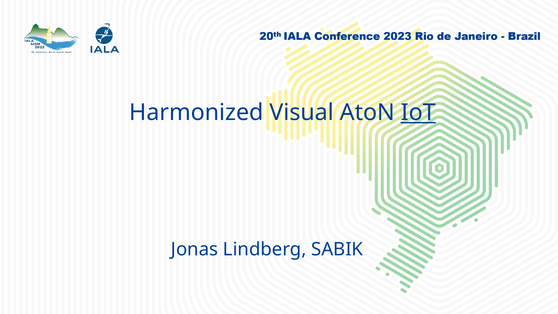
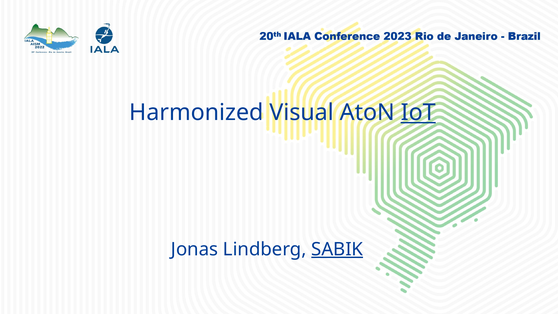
SABIK underline: none -> present
